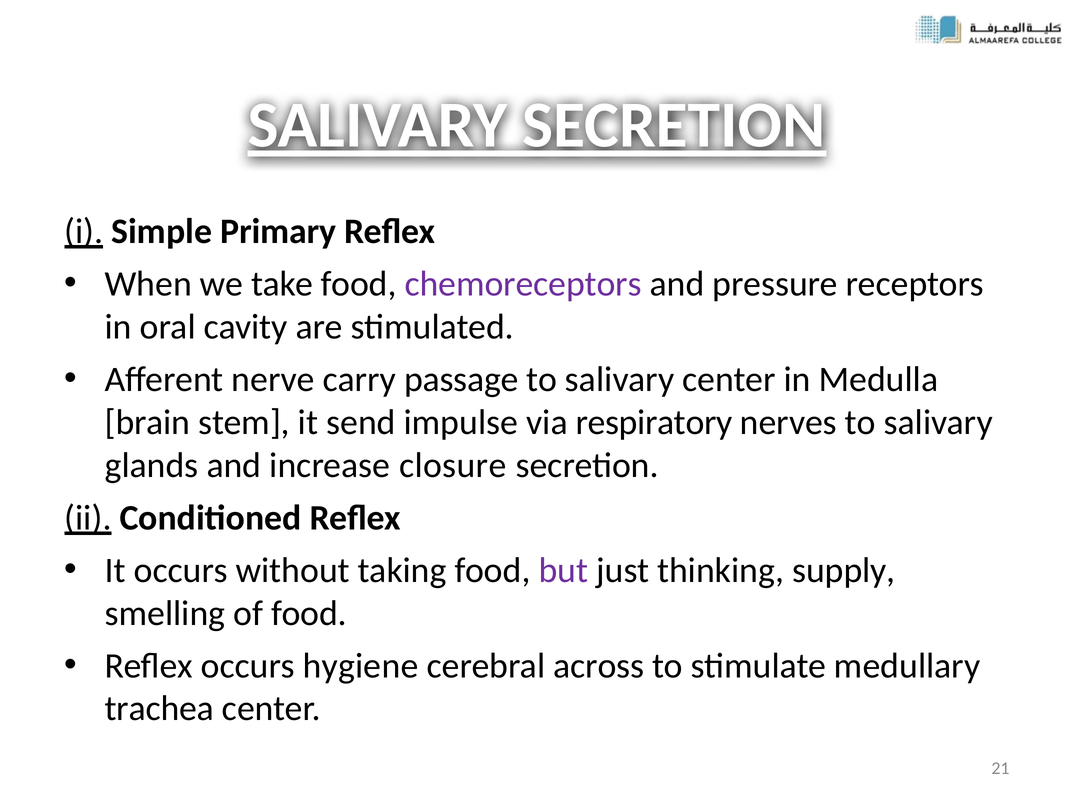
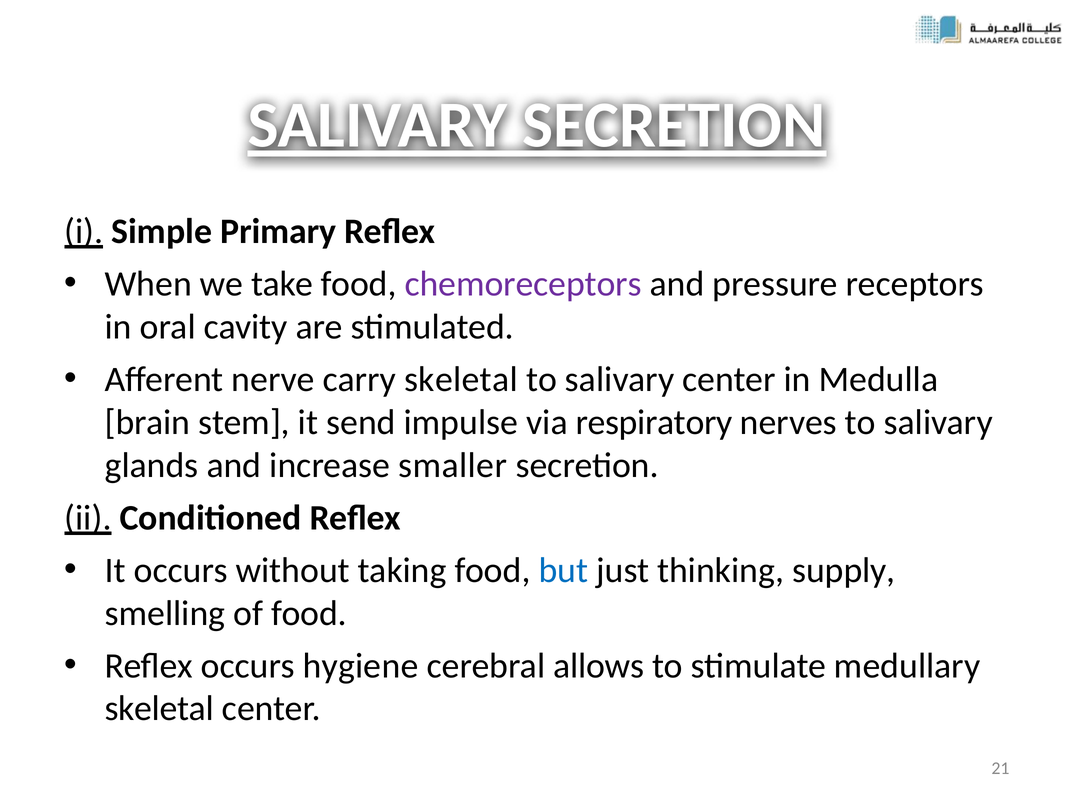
carry passage: passage -> skeletal
closure: closure -> smaller
but colour: purple -> blue
across: across -> allows
trachea at (159, 709): trachea -> skeletal
